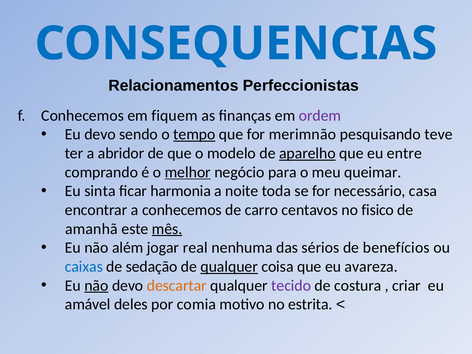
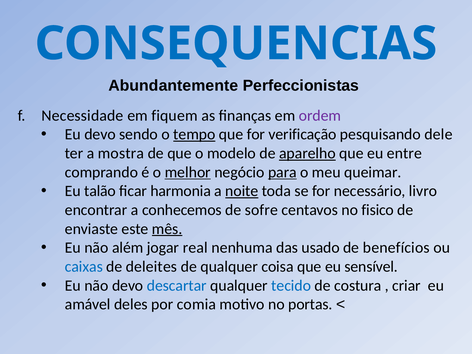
Relacionamentos: Relacionamentos -> Abundantemente
f Conhecemos: Conhecemos -> Necessidade
merimnão: merimnão -> verificação
teve: teve -> dele
abridor: abridor -> mostra
para underline: none -> present
sinta: sinta -> talão
noite underline: none -> present
casa: casa -> livro
carro: carro -> sofre
amanhã: amanhã -> enviaste
sérios: sérios -> usado
sedação: sedação -> deleites
qualquer at (229, 267) underline: present -> none
avareza: avareza -> sensível
não at (96, 285) underline: present -> none
descartar colour: orange -> blue
tecido colour: purple -> blue
estrita: estrita -> portas
